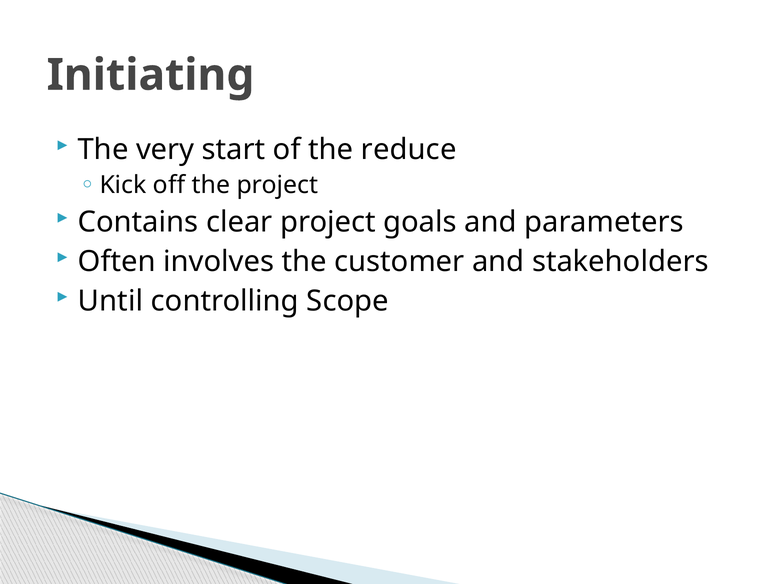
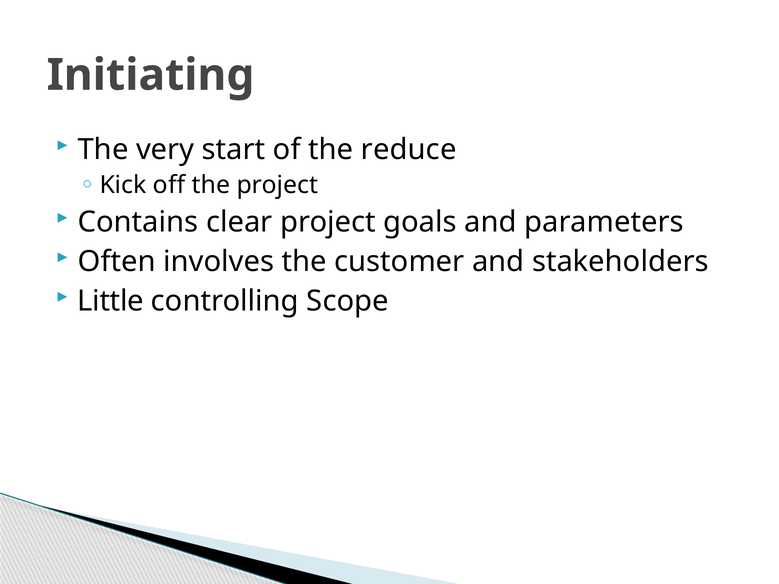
Until: Until -> Little
